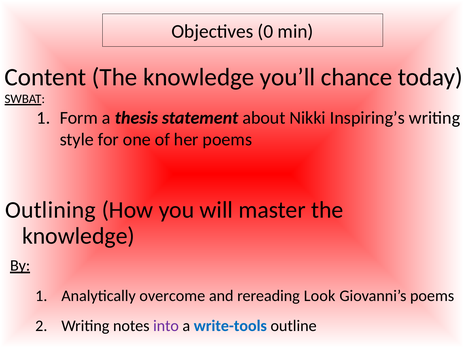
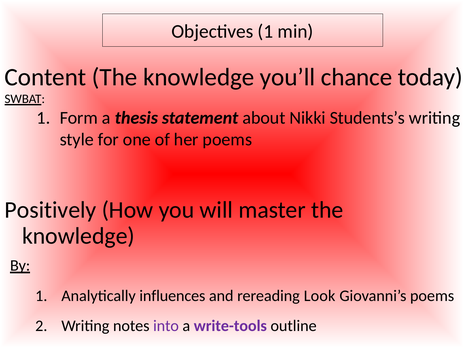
Objectives 0: 0 -> 1
Inspiring’s: Inspiring’s -> Students’s
Outlining: Outlining -> Positively
overcome: overcome -> influences
write-tools colour: blue -> purple
